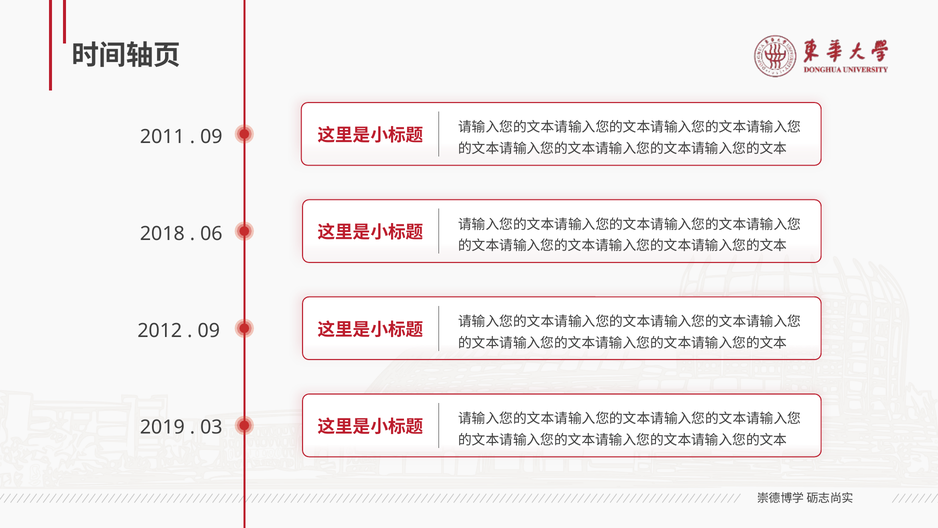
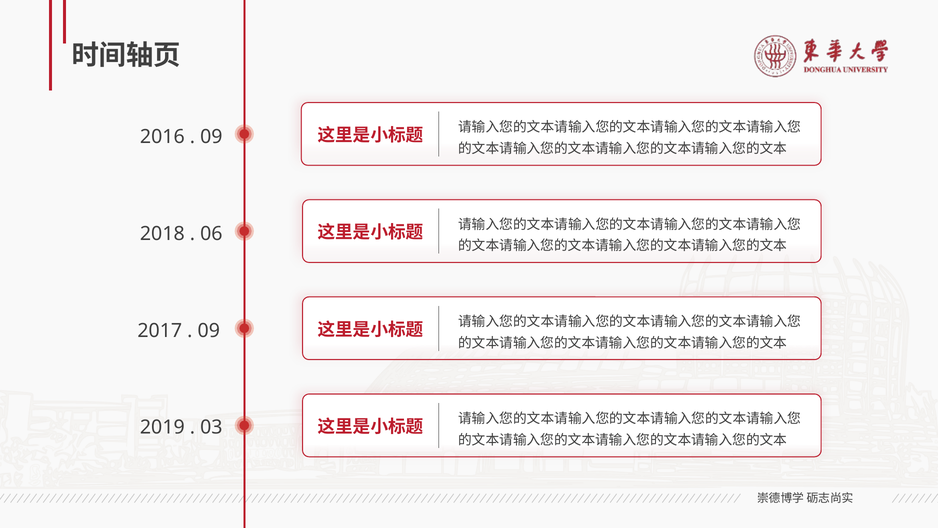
2011: 2011 -> 2016
2012: 2012 -> 2017
